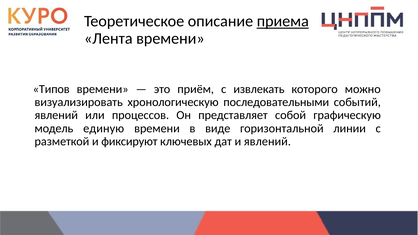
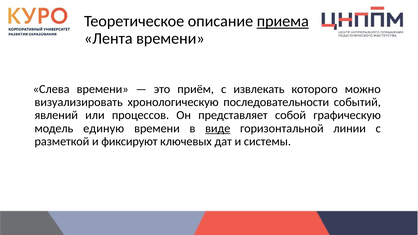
Типов: Типов -> Слева
последовательными: последовательными -> последовательности
виде underline: none -> present
и явлений: явлений -> системы
